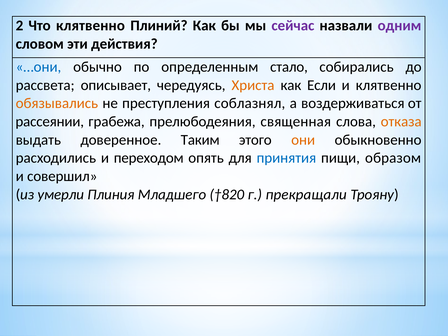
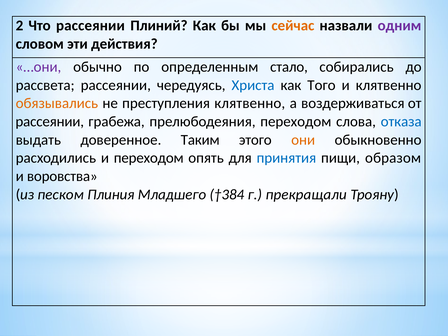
Что клятвенно: клятвенно -> рассеянии
сейчас colour: purple -> orange
…они colour: blue -> purple
рассвета описывает: описывает -> рассеянии
Христа colour: orange -> blue
Если: Если -> Того
преступления соблазнял: соблазнял -> клятвенно
прелюбодеяния священная: священная -> переходом
отказа colour: orange -> blue
совершил: совершил -> воровства
умерли: умерли -> песком
†820: †820 -> †384
